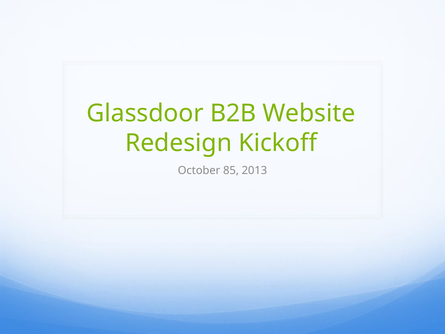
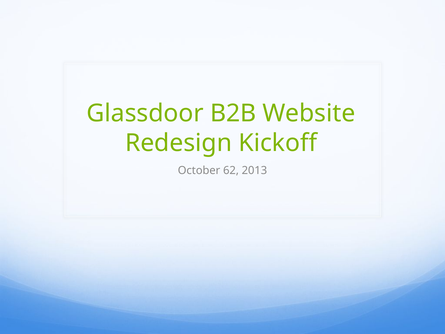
85: 85 -> 62
